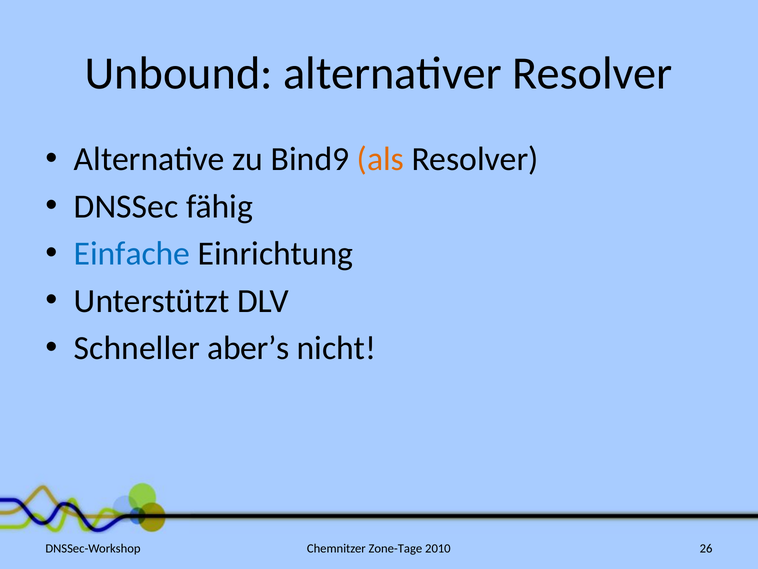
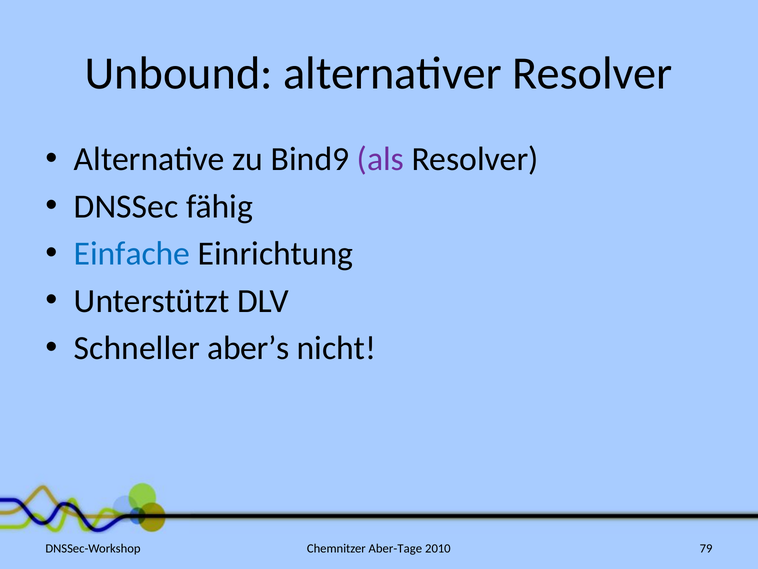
als colour: orange -> purple
Zone-Tage: Zone-Tage -> Aber-Tage
26: 26 -> 79
